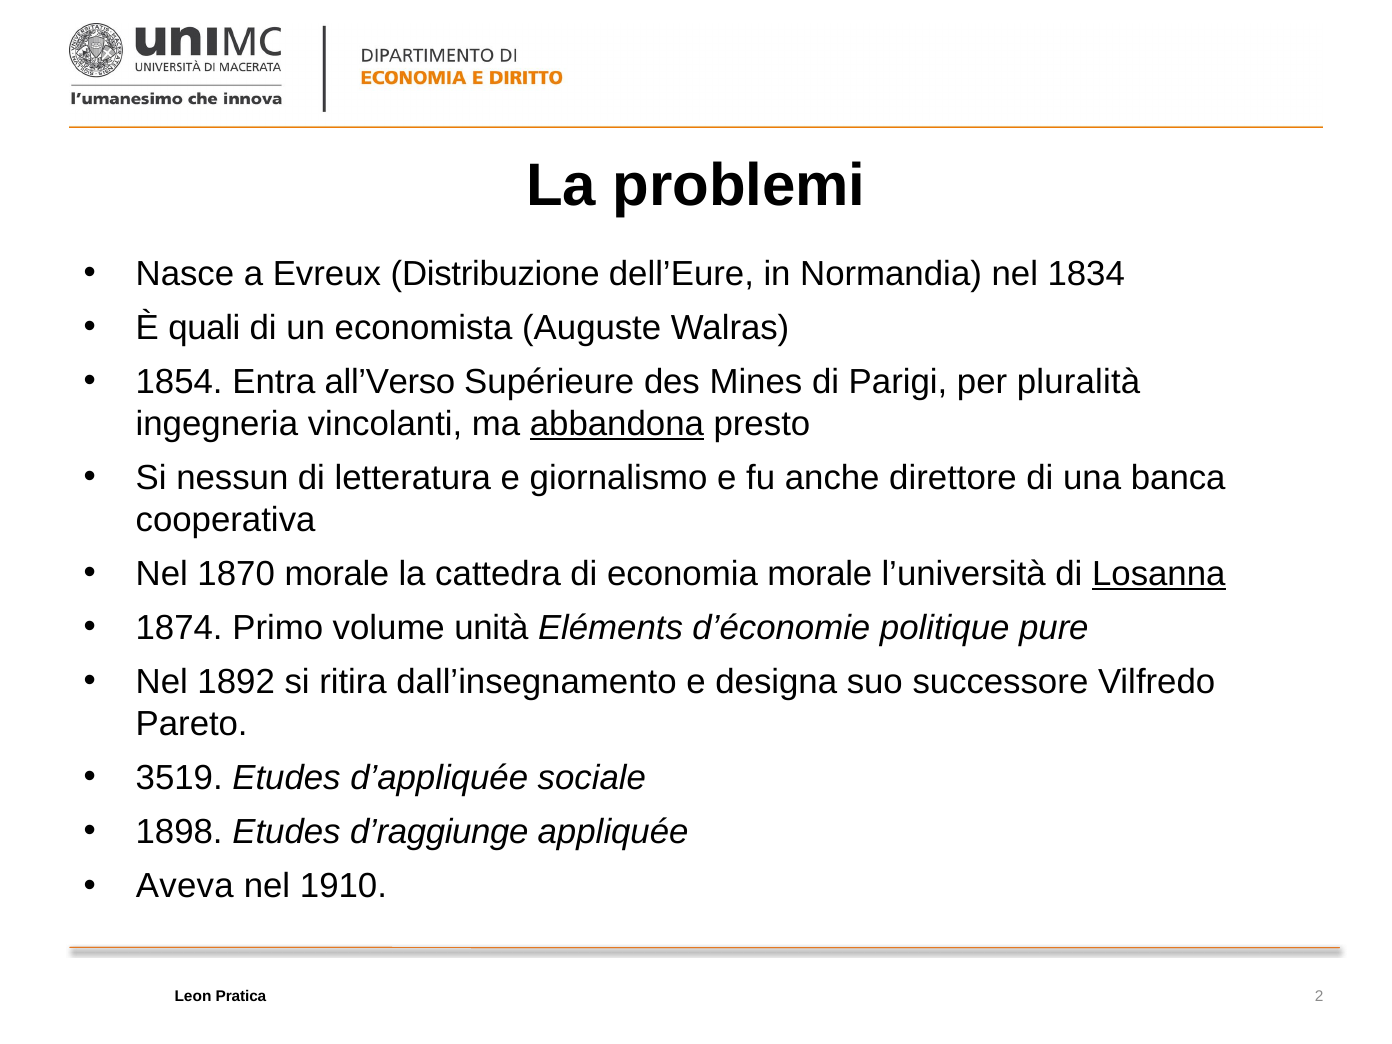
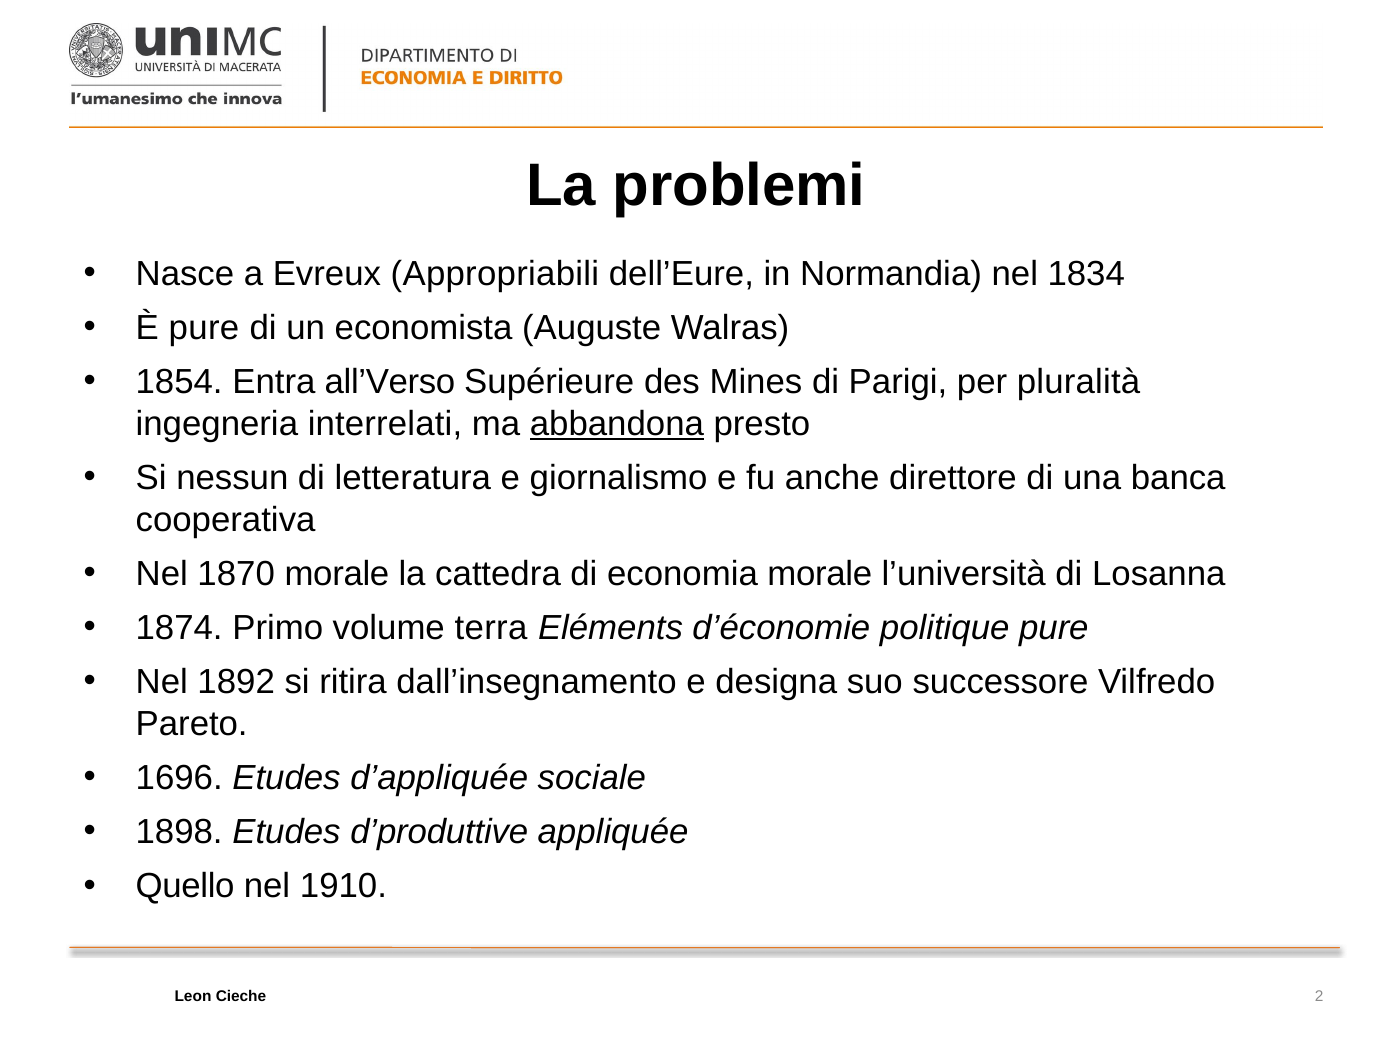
Distribuzione: Distribuzione -> Appropriabili
È quali: quali -> pure
vincolanti: vincolanti -> interrelati
Losanna underline: present -> none
unità: unità -> terra
3519: 3519 -> 1696
d’raggiunge: d’raggiunge -> d’produttive
Aveva: Aveva -> Quello
Pratica: Pratica -> Cieche
